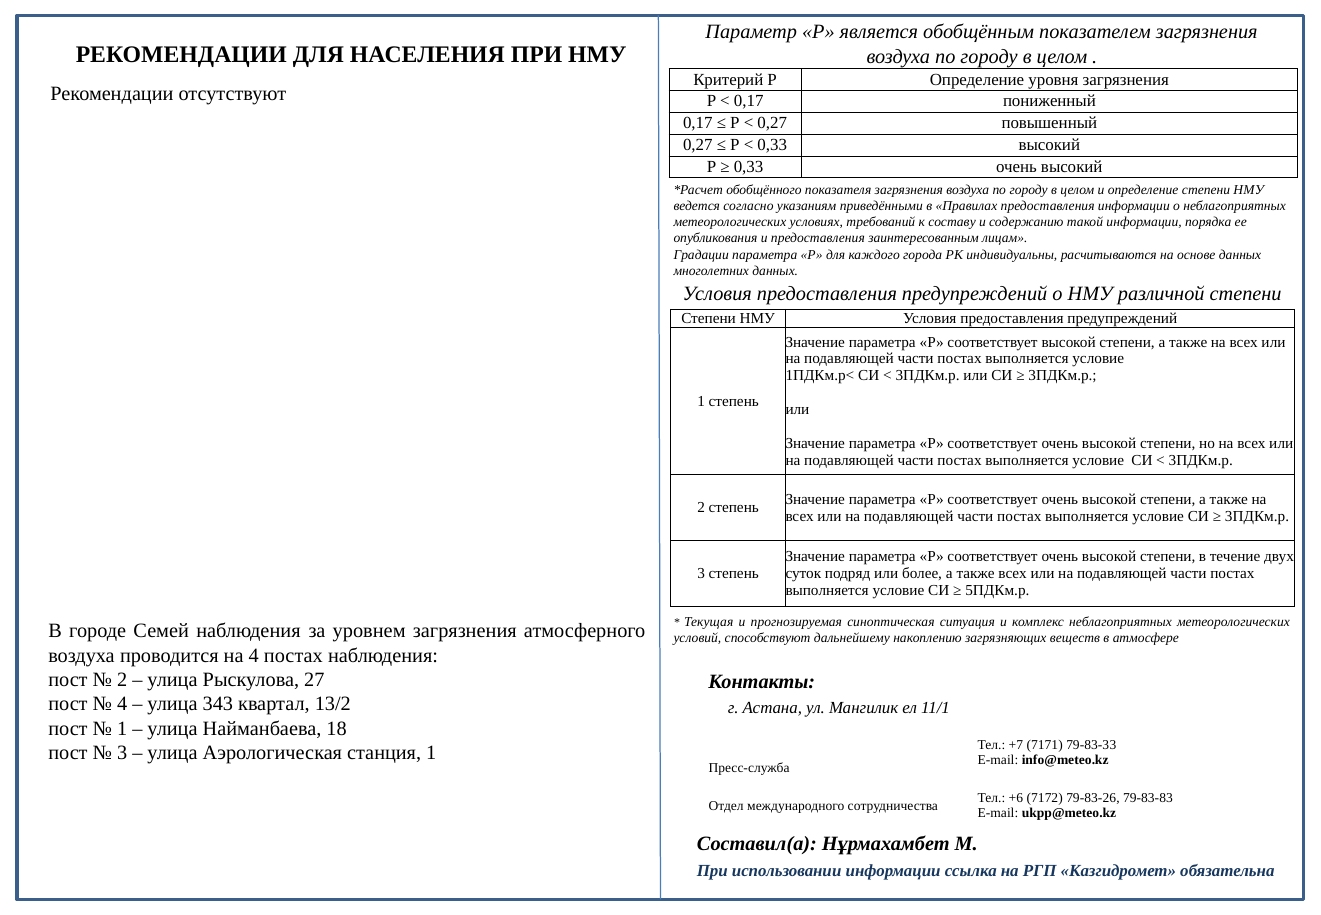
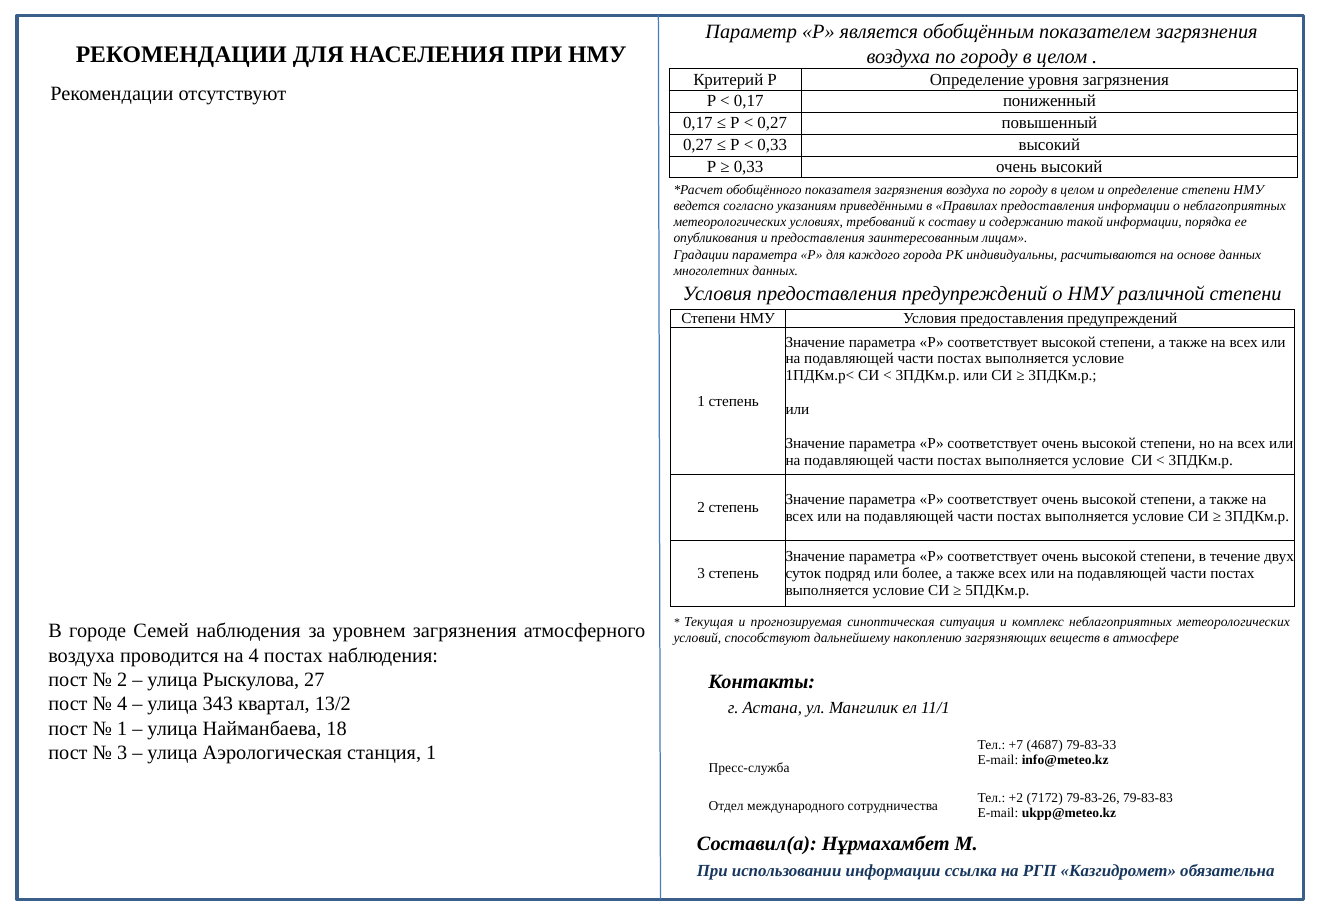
7171: 7171 -> 4687
+6: +6 -> +2
